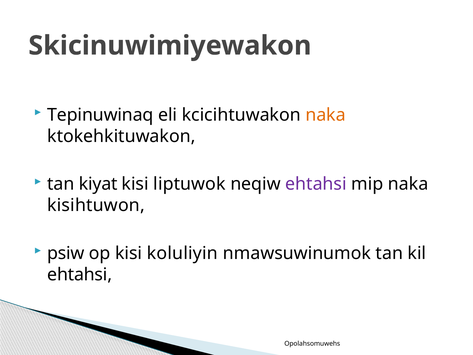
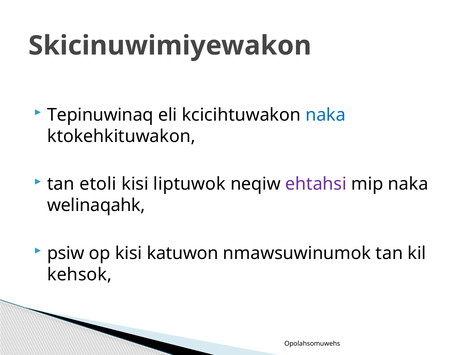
naka at (326, 115) colour: orange -> blue
kiyat: kiyat -> etoli
kisihtuwon: kisihtuwon -> welinaqahk
koluliyin: koluliyin -> katuwon
ehtahsi at (80, 274): ehtahsi -> kehsok
